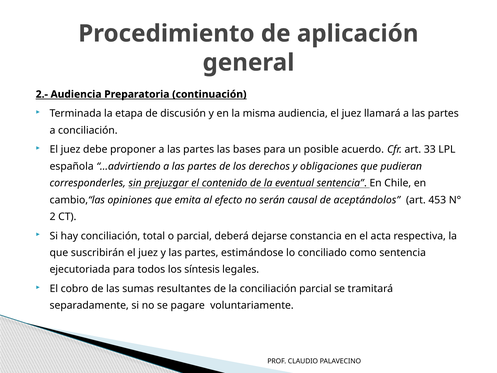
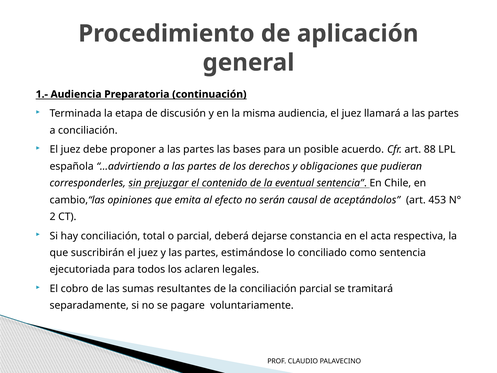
2.-: 2.- -> 1.-
33: 33 -> 88
síntesis: síntesis -> aclaren
